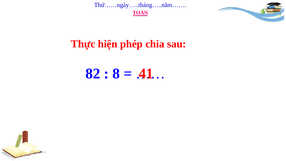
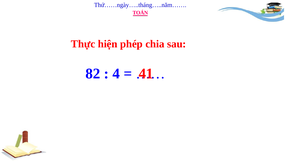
8: 8 -> 4
